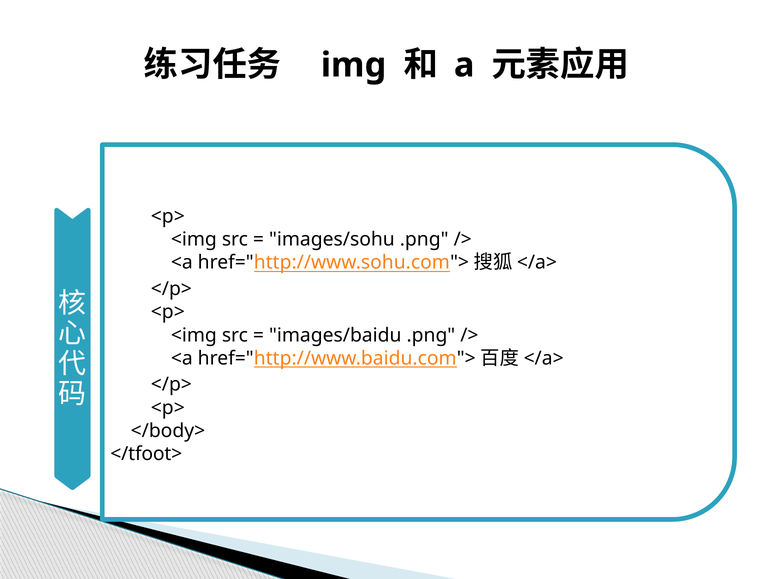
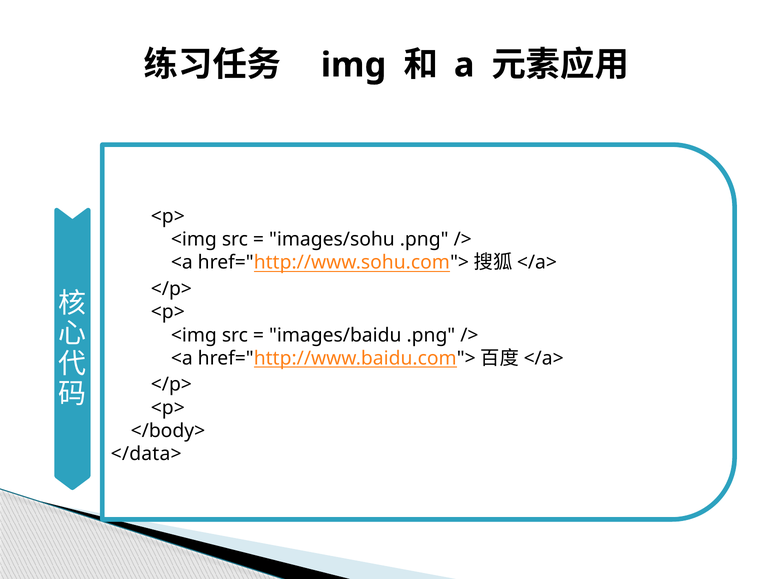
</tfoot>: </tfoot> -> </data>
